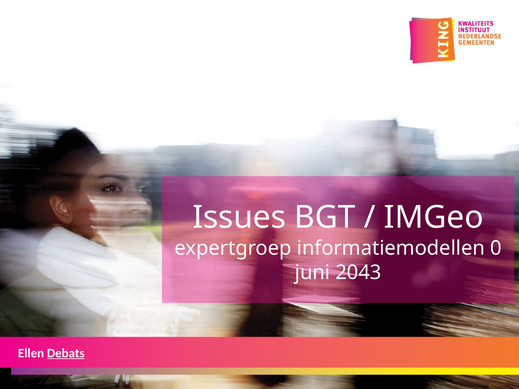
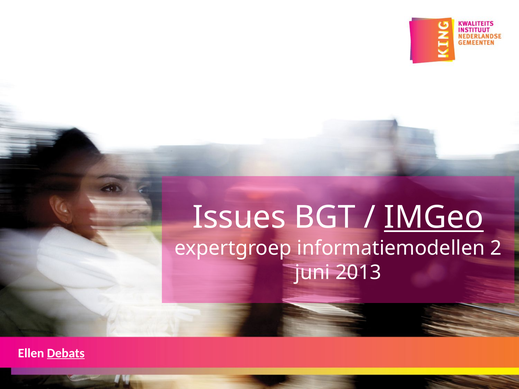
IMGeo underline: none -> present
0: 0 -> 2
2043: 2043 -> 2013
